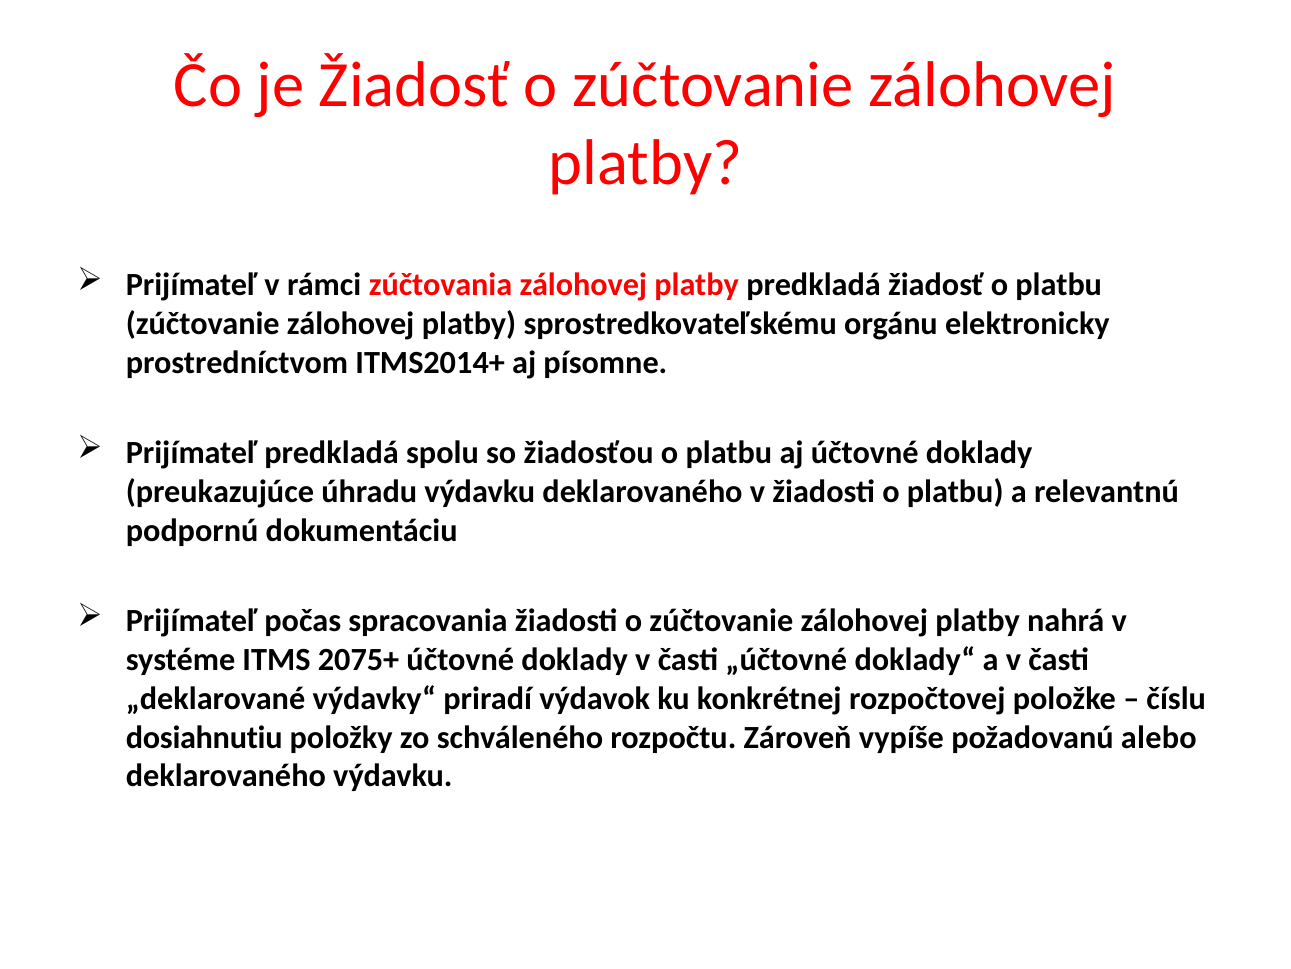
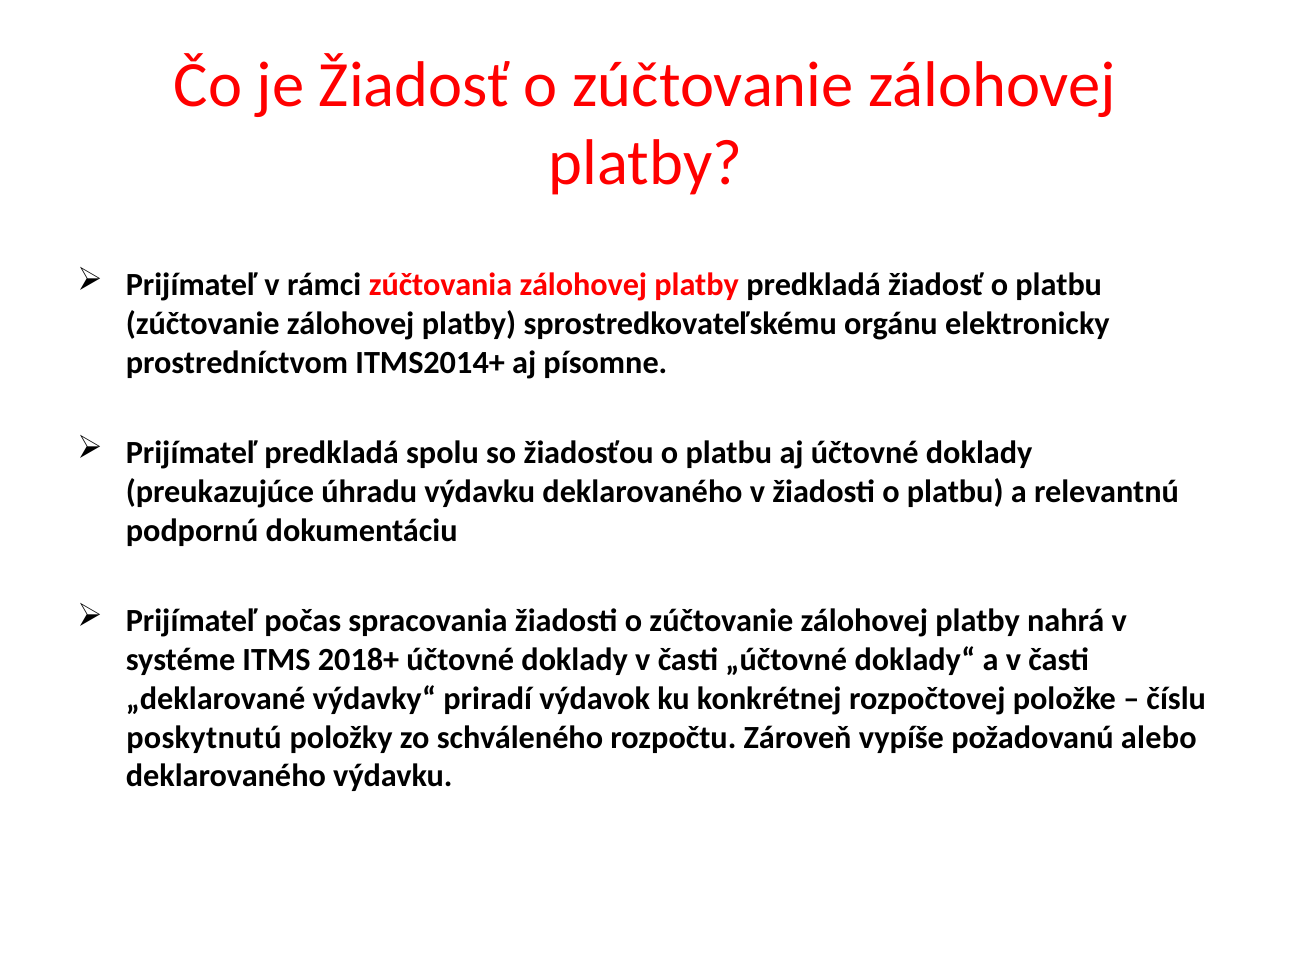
2075+: 2075+ -> 2018+
dosiahnutiu: dosiahnutiu -> poskytnutú
